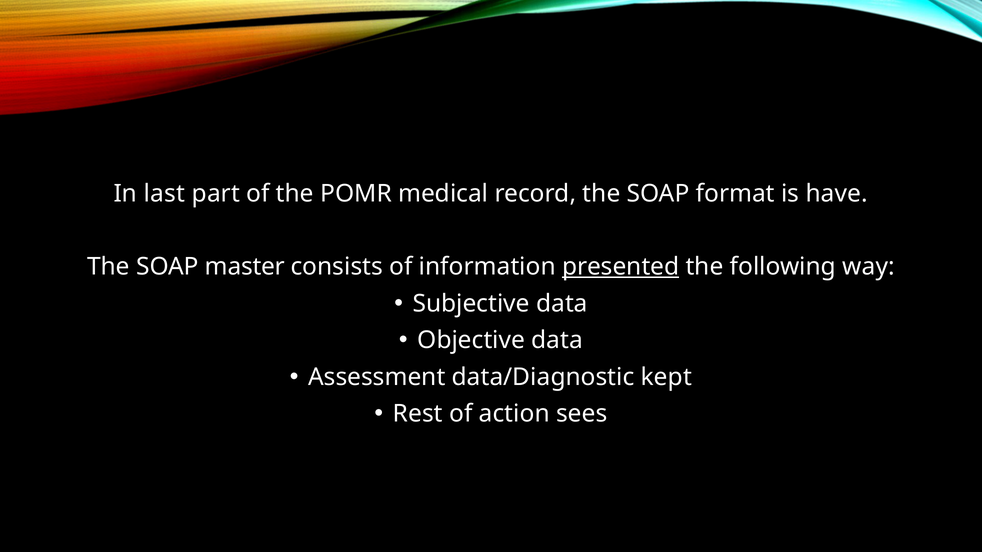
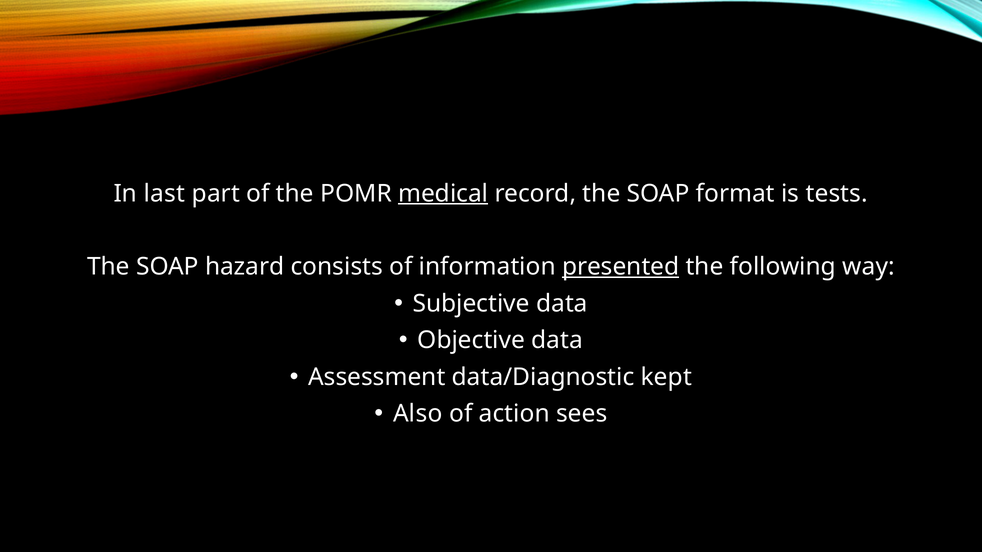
medical underline: none -> present
have: have -> tests
master: master -> hazard
Rest: Rest -> Also
